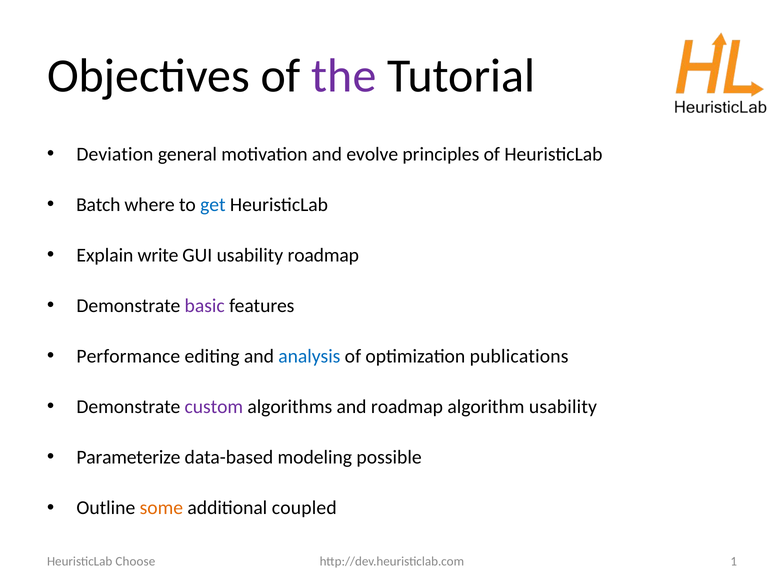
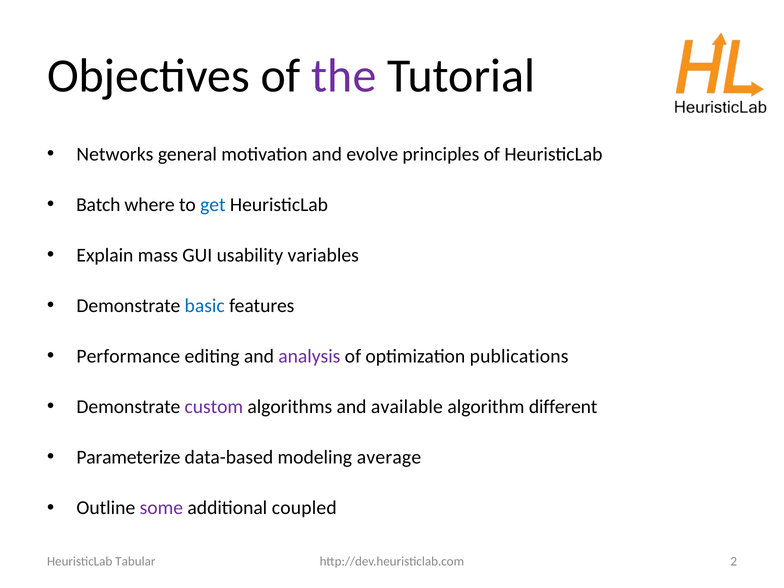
Deviation: Deviation -> Networks
write: write -> mass
usability roadmap: roadmap -> variables
basic colour: purple -> blue
analysis colour: blue -> purple
and roadmap: roadmap -> available
algorithm usability: usability -> different
possible: possible -> average
some colour: orange -> purple
1: 1 -> 2
Choose: Choose -> Tabular
